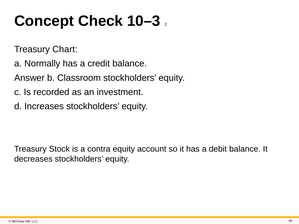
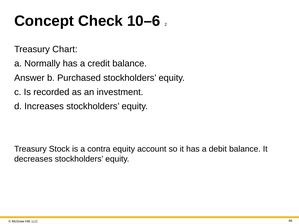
10–3: 10–3 -> 10–6
Classroom: Classroom -> Purchased
